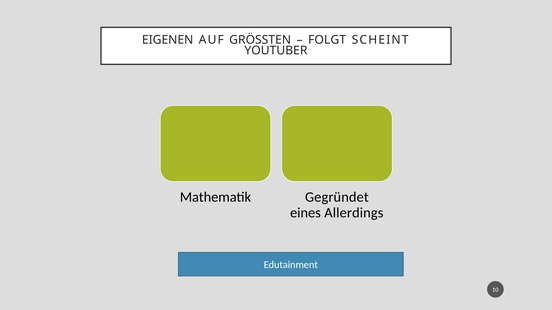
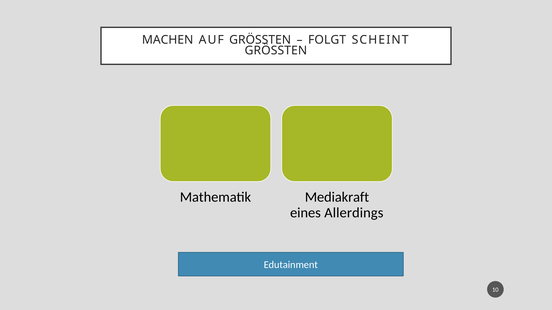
EIGENEN: EIGENEN -> MACHEN
YOUTUBER at (276, 50): YOUTUBER -> GRÖSSTEN
Gegründet: Gegründet -> Mediakraft
